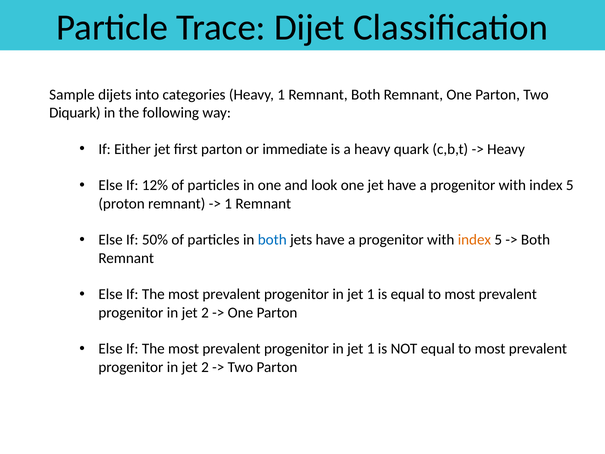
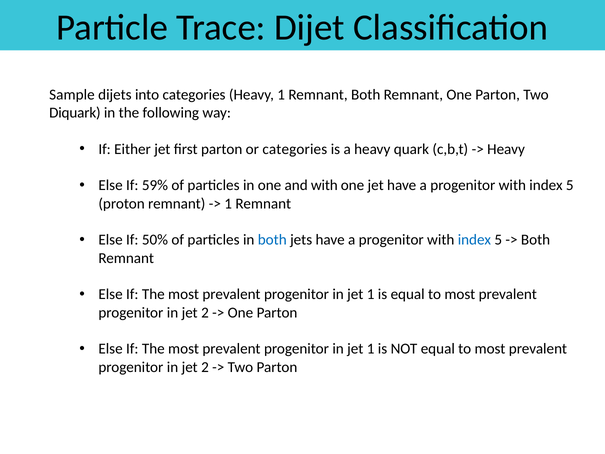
or immediate: immediate -> categories
12%: 12% -> 59%
and look: look -> with
index at (474, 240) colour: orange -> blue
